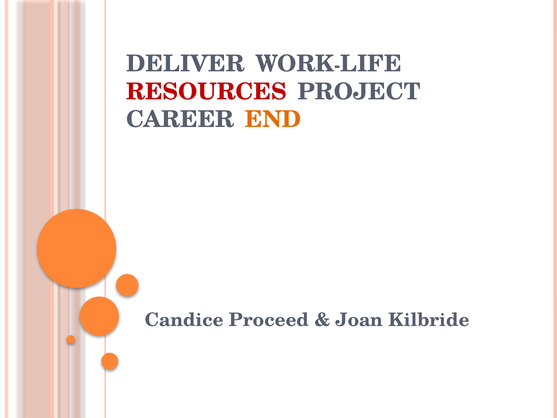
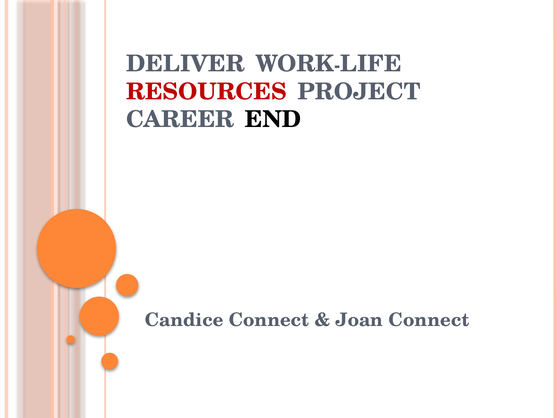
END colour: orange -> black
Candice Proceed: Proceed -> Connect
Joan Kilbride: Kilbride -> Connect
